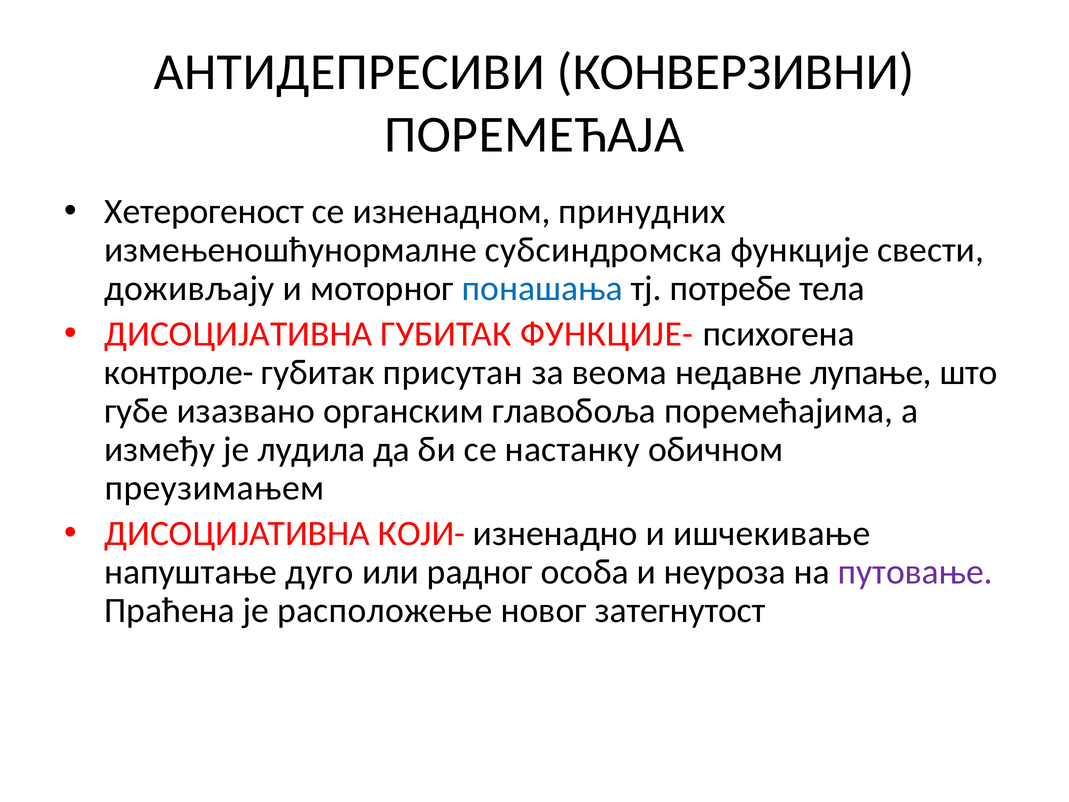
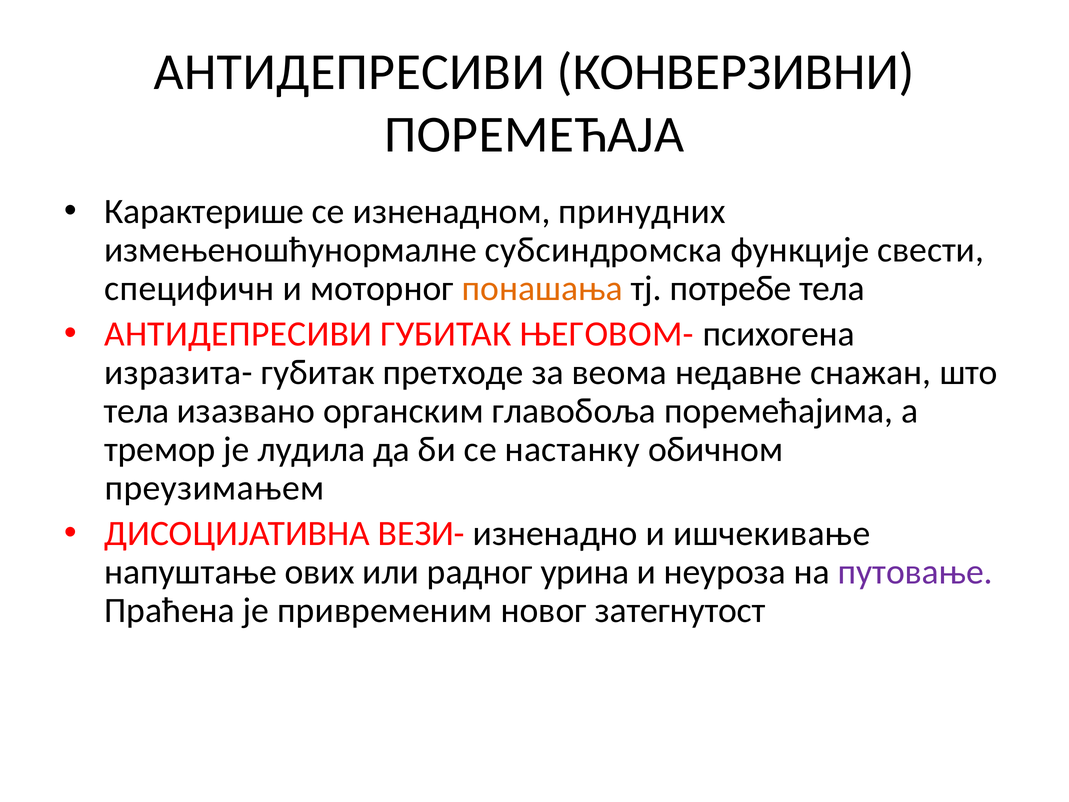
Хетерогеност: Хетерогеност -> Карактерише
доживљају: доживљају -> специфичн
понашања colour: blue -> orange
ДИСОЦИЈАТИВНА at (238, 334): ДИСОЦИЈАТИВНА -> АНТИДЕПРЕСИВИ
ФУНКЦИЈЕ-: ФУНКЦИЈЕ- -> ЊЕГОВОМ-
контроле-: контроле- -> изразита-
присутан: присутан -> претходе
лупање: лупање -> снажан
губе at (136, 411): губе -> тела
између: између -> тремор
КОЈИ-: КОЈИ- -> ВЕЗИ-
дуго: дуго -> ових
особа: особа -> урина
расположење: расположење -> привременим
